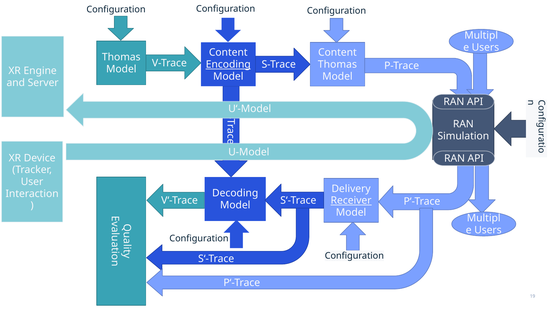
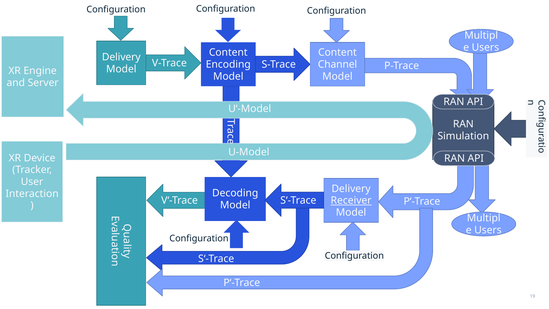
Thomas at (121, 57): Thomas -> Delivery
Encoding underline: present -> none
Thomas at (337, 64): Thomas -> Channel
